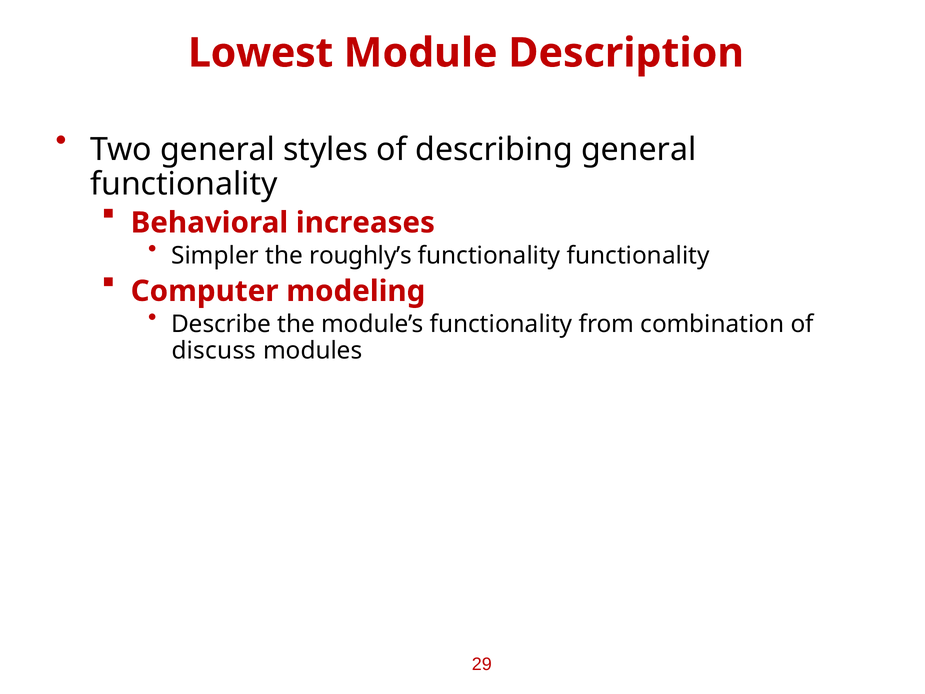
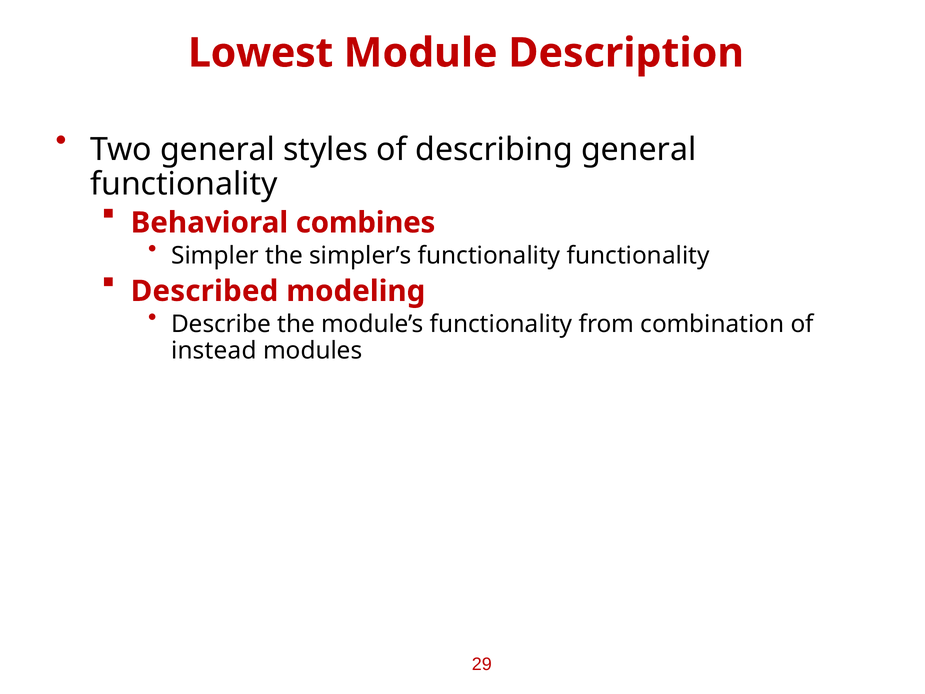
increases: increases -> combines
roughly’s: roughly’s -> simpler’s
Computer: Computer -> Described
discuss: discuss -> instead
